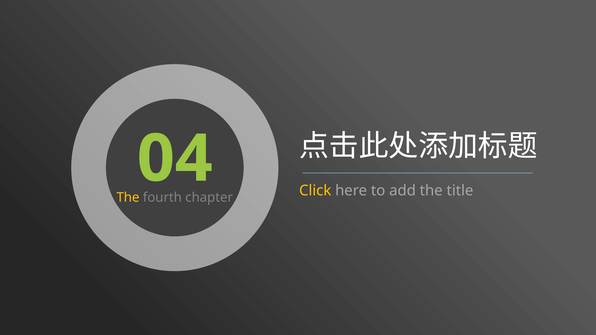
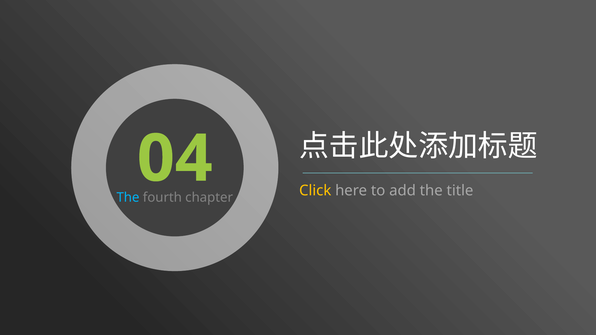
The at (128, 198) colour: yellow -> light blue
